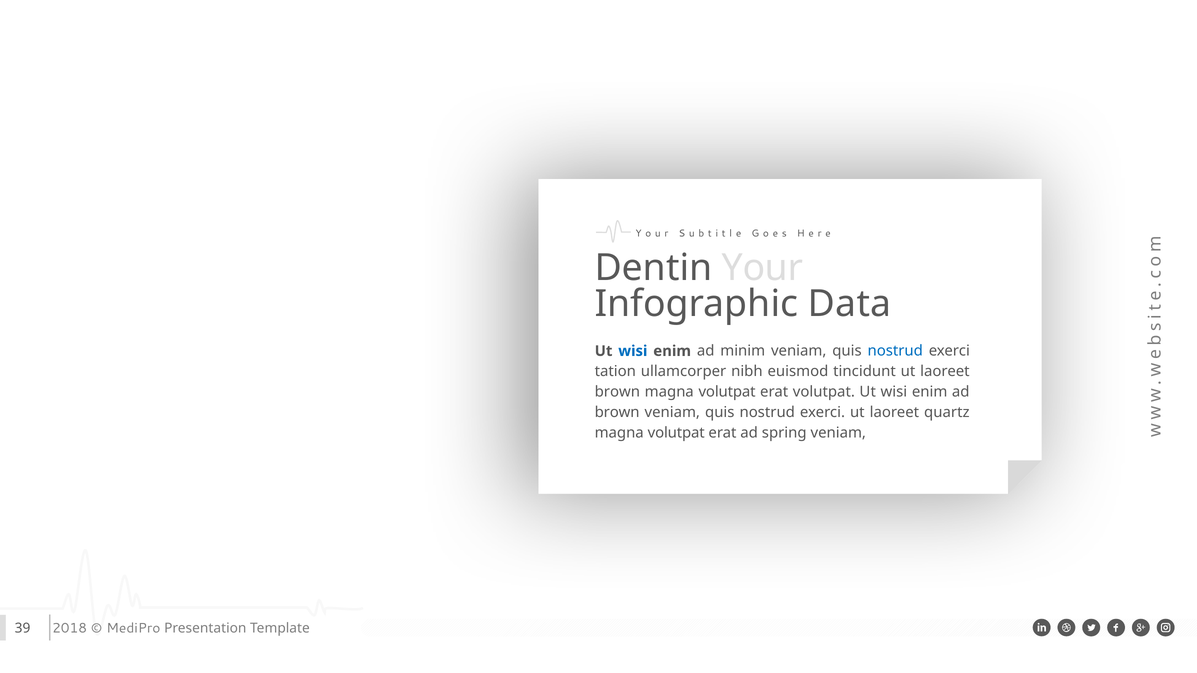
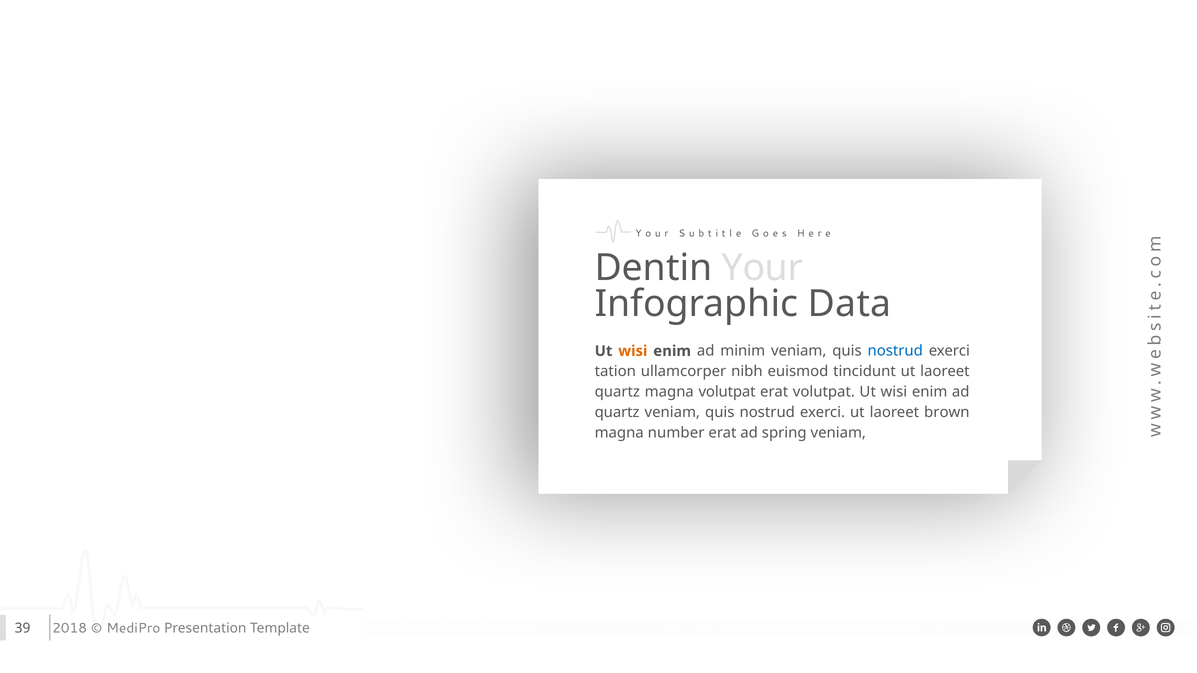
wisi at (633, 351) colour: blue -> orange
brown at (617, 392): brown -> quartz
brown at (617, 413): brown -> quartz
quartz: quartz -> brown
volutpat at (676, 433): volutpat -> number
